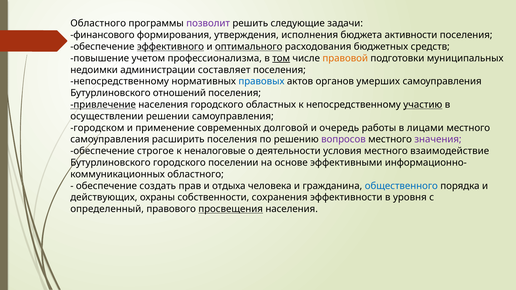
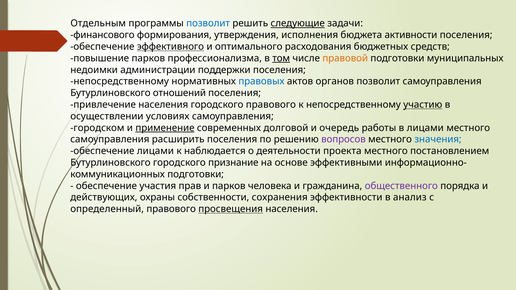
Областного at (98, 23): Областного -> Отдельным
позволит at (208, 23) colour: purple -> blue
следующие underline: none -> present
оптимального underline: present -> none
повышение учетом: учетом -> парков
составляет: составляет -> поддержки
органов умерших: умерших -> позволит
привлечение underline: present -> none
городского областных: областных -> правового
решении: решении -> условиях
применение underline: none -> present
значения colour: purple -> blue
обеспечение строгое: строгое -> лицами
неналоговые: неналоговые -> наблюдается
условия: условия -> проекта
взаимодействие: взаимодействие -> постановлением
поселении: поселении -> признание
областного at (196, 174): областного -> подготовки
создать: создать -> участия
и отдыха: отдыха -> парков
общественного colour: blue -> purple
уровня: уровня -> анализ
